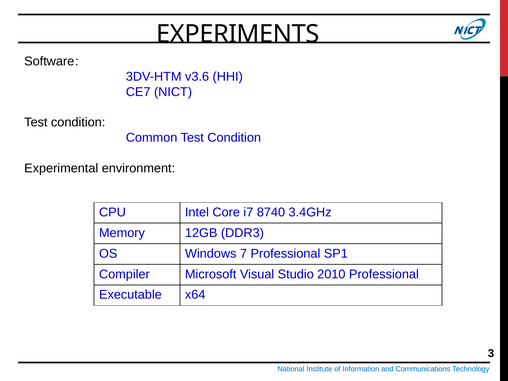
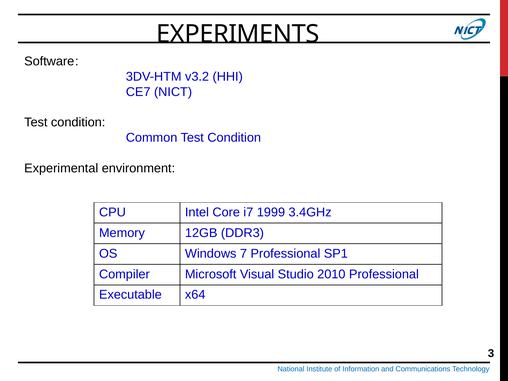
v3.6: v3.6 -> v3.2
8740: 8740 -> 1999
